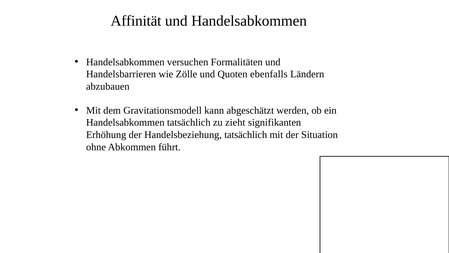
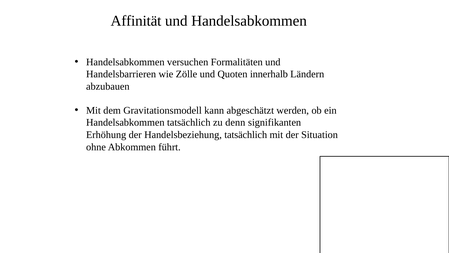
ebenfalls: ebenfalls -> innerhalb
zieht: zieht -> denn
